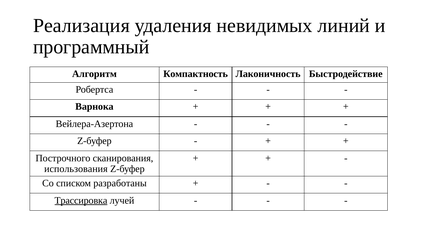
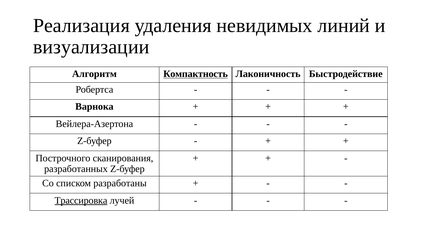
программный: программный -> визуализации
Компактность underline: none -> present
использования: использования -> разработанных
